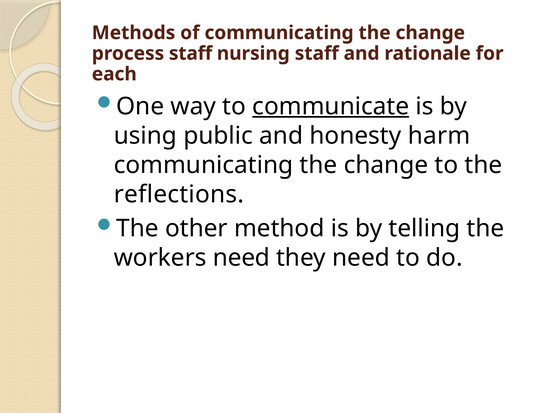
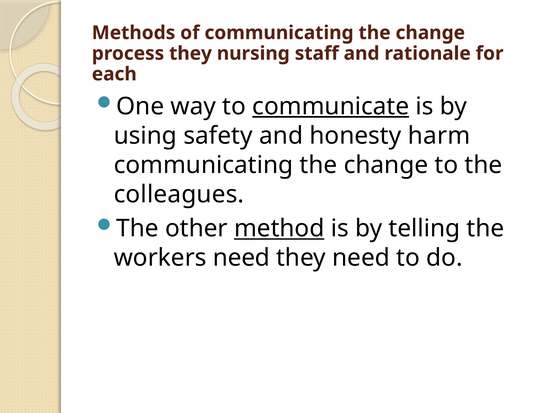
process staff: staff -> they
public: public -> safety
reflections: reflections -> colleagues
method underline: none -> present
